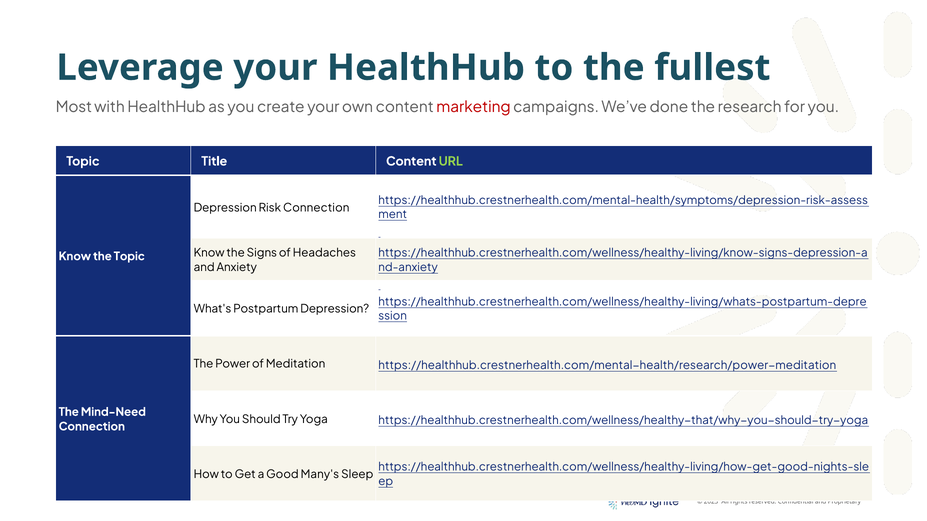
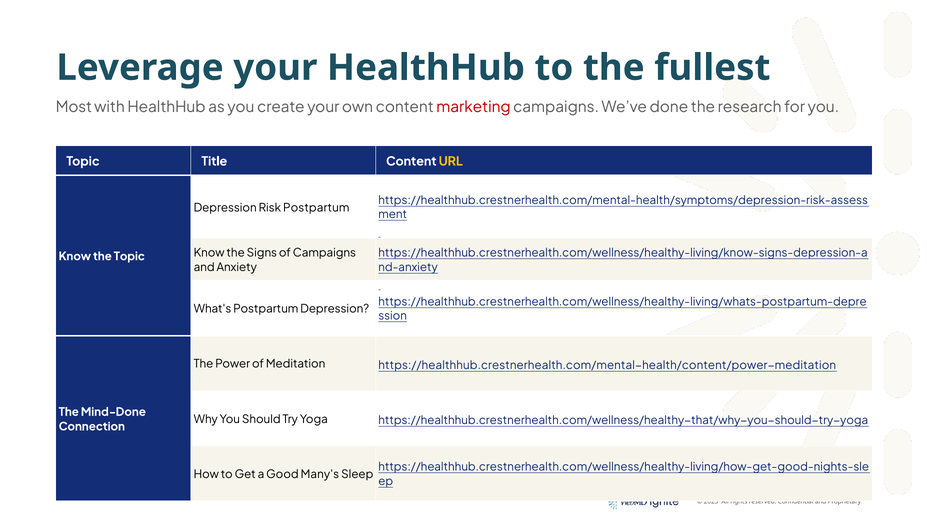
URL colour: light green -> yellow
Risk Connection: Connection -> Postpartum
of Headaches: Headaches -> Campaigns
https://healthhub.crestnerhealth.com/mental-health/research/power-meditation: https://healthhub.crestnerhealth.com/mental-health/research/power-meditation -> https://healthhub.crestnerhealth.com/mental-health/content/power-meditation
Mind-Need: Mind-Need -> Mind-Done
